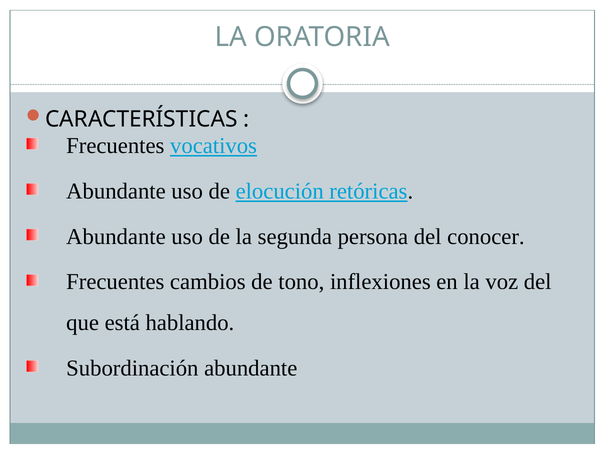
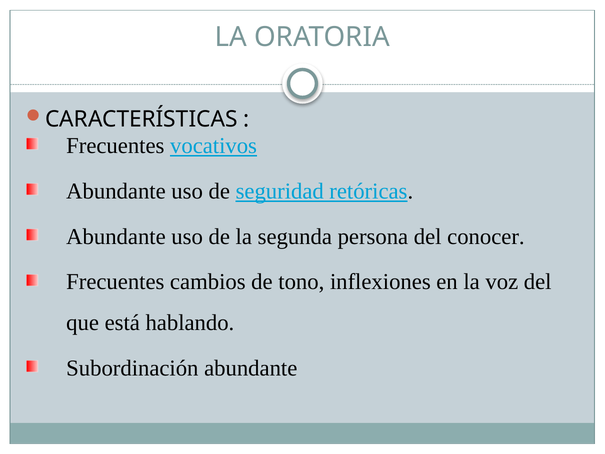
elocución: elocución -> seguridad
